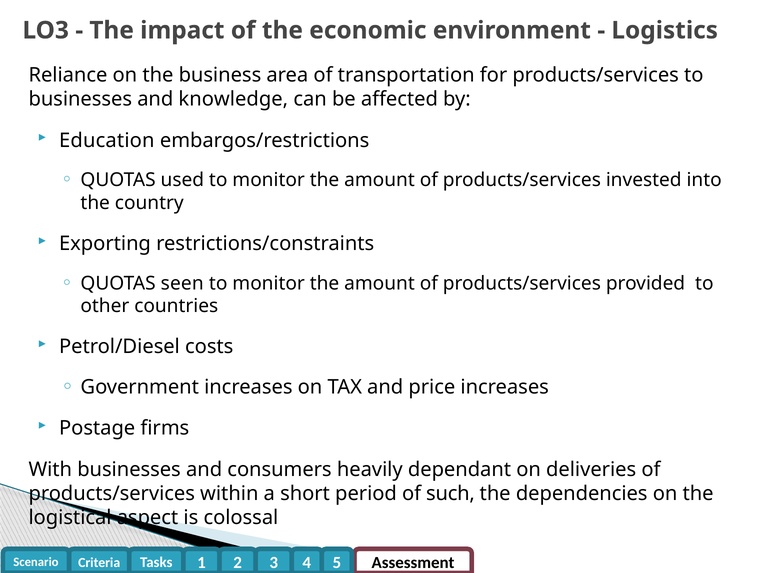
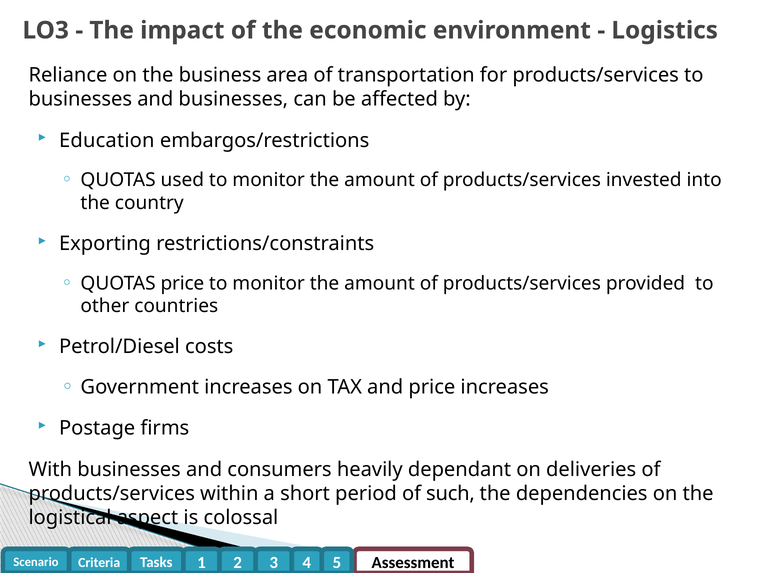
and knowledge: knowledge -> businesses
QUOTAS seen: seen -> price
